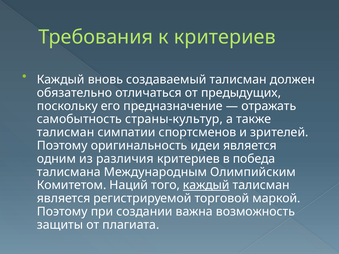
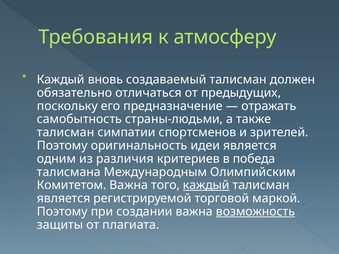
к критериев: критериев -> атмосферу
страны-культур: страны-культур -> страны-людьми
Комитетом Наций: Наций -> Важна
возможность underline: none -> present
